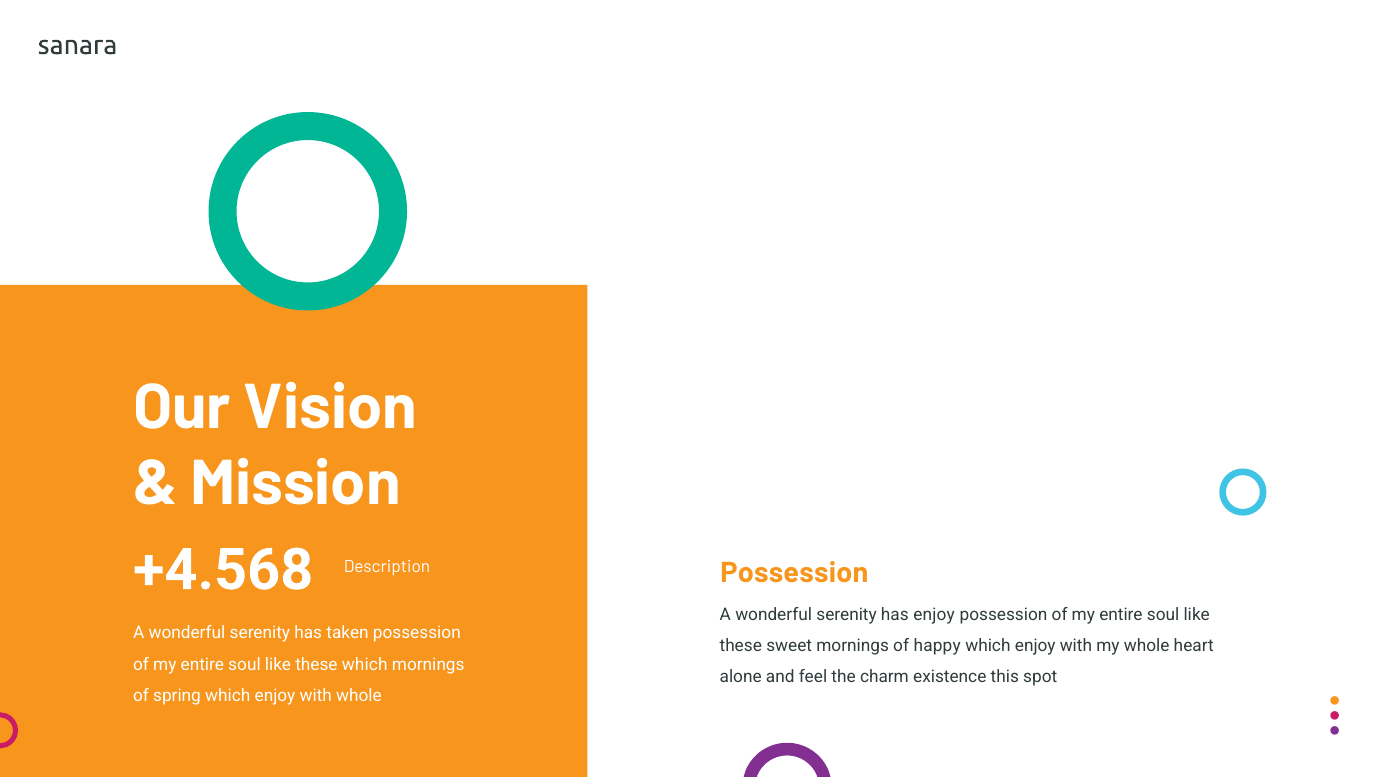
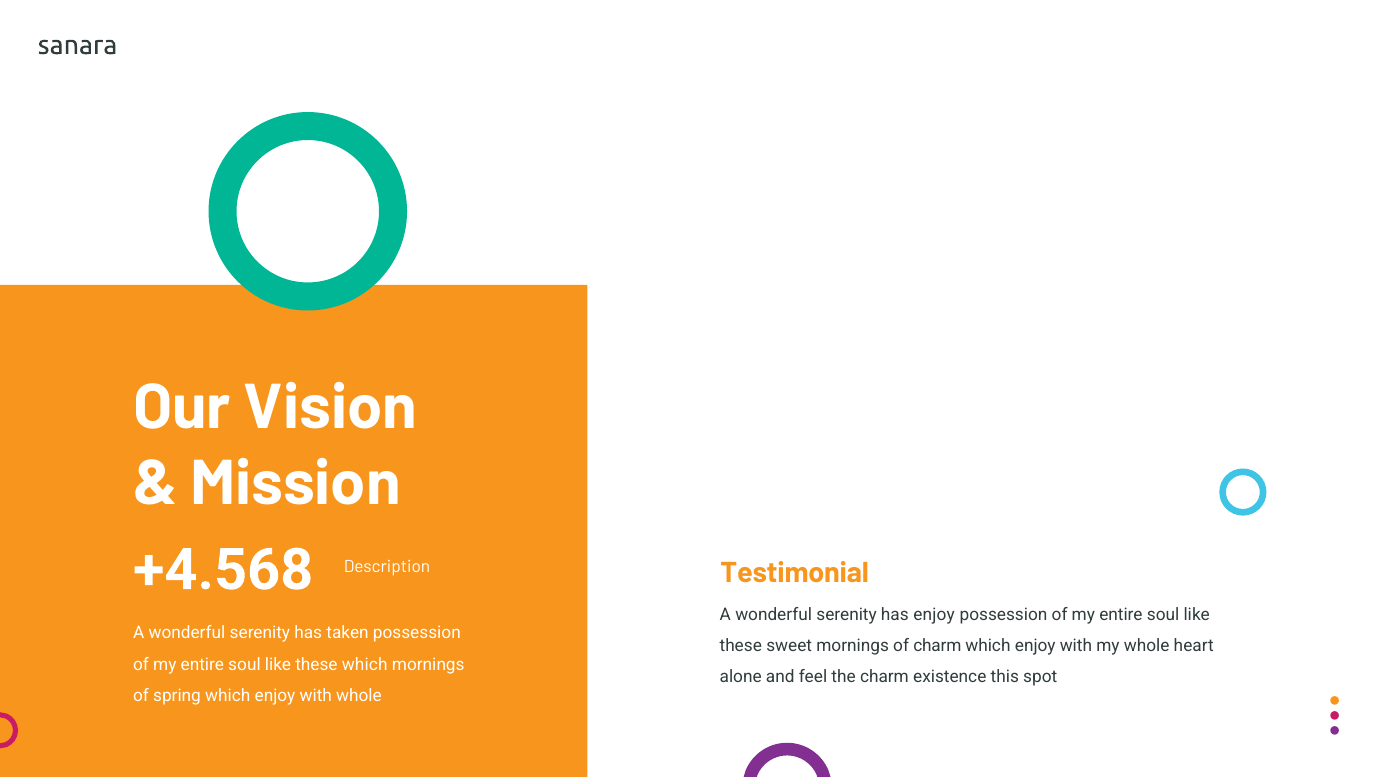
Possession at (794, 573): Possession -> Testimonial
of happy: happy -> charm
